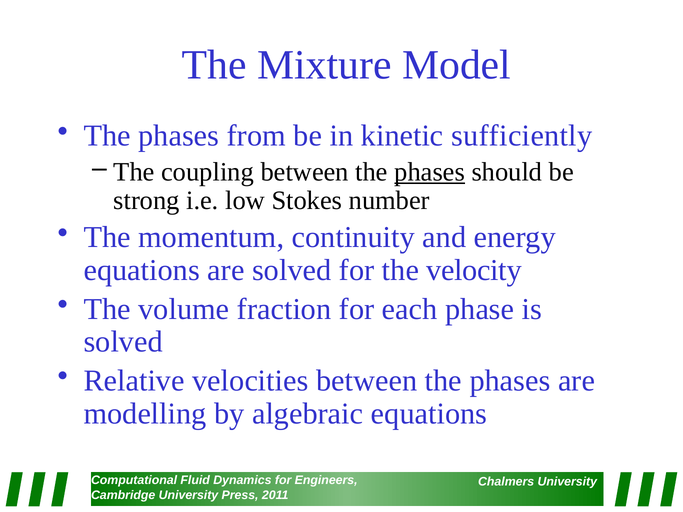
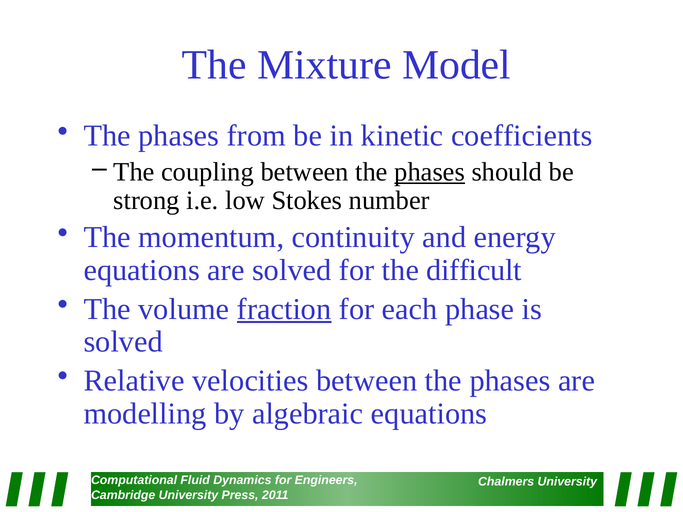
sufficiently: sufficiently -> coefficients
velocity: velocity -> difficult
fraction underline: none -> present
